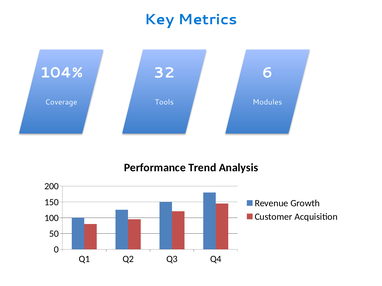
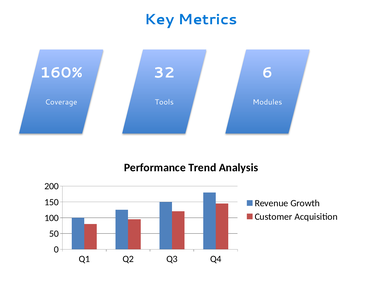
104%: 104% -> 160%
